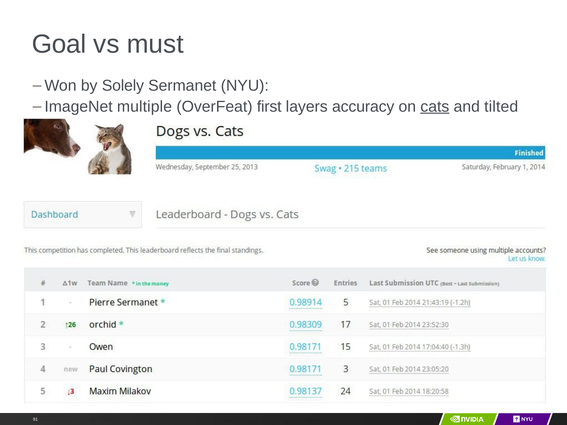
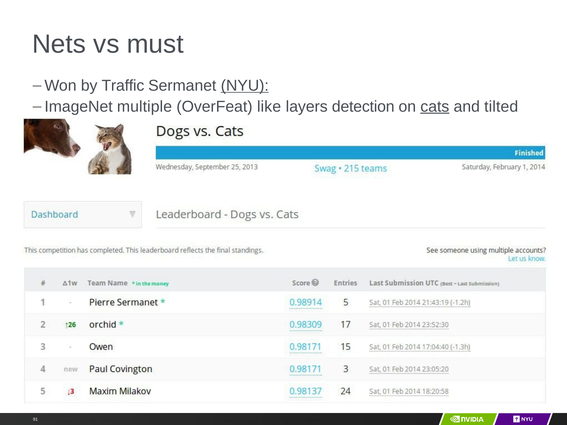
Goal: Goal -> Nets
Solely: Solely -> Traffic
NYU underline: none -> present
first: first -> like
accuracy: accuracy -> detection
